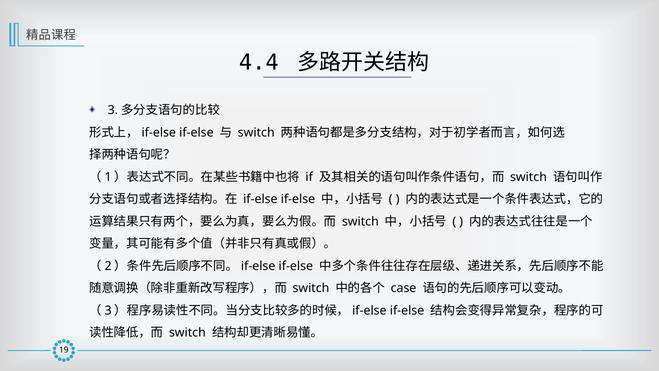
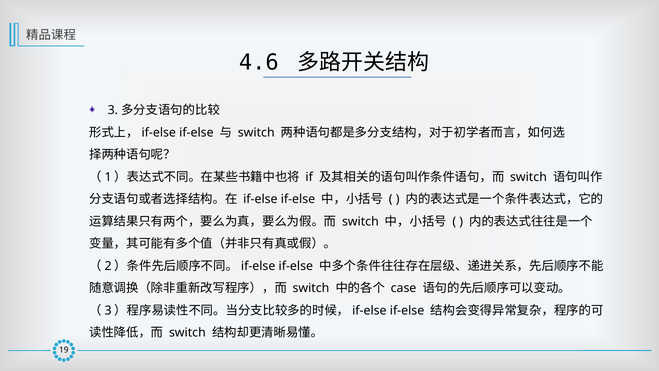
4.4: 4.4 -> 4.6
